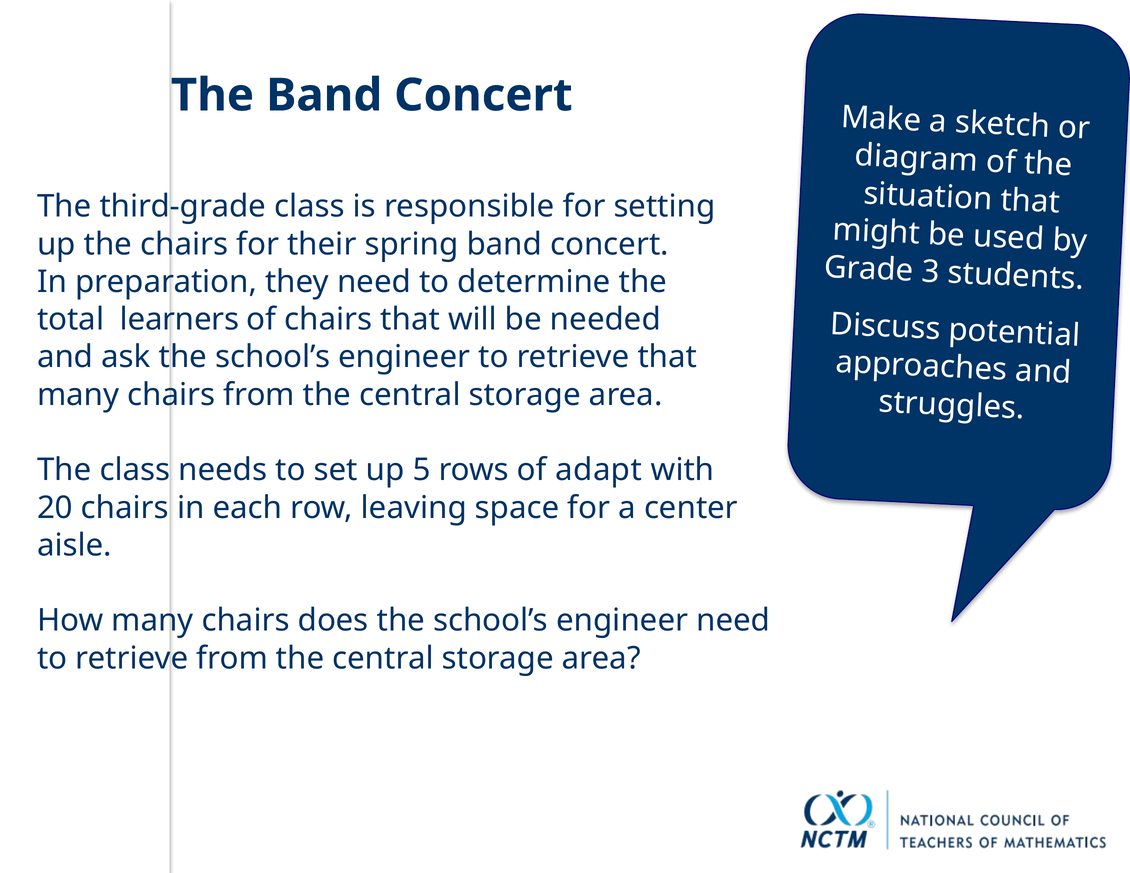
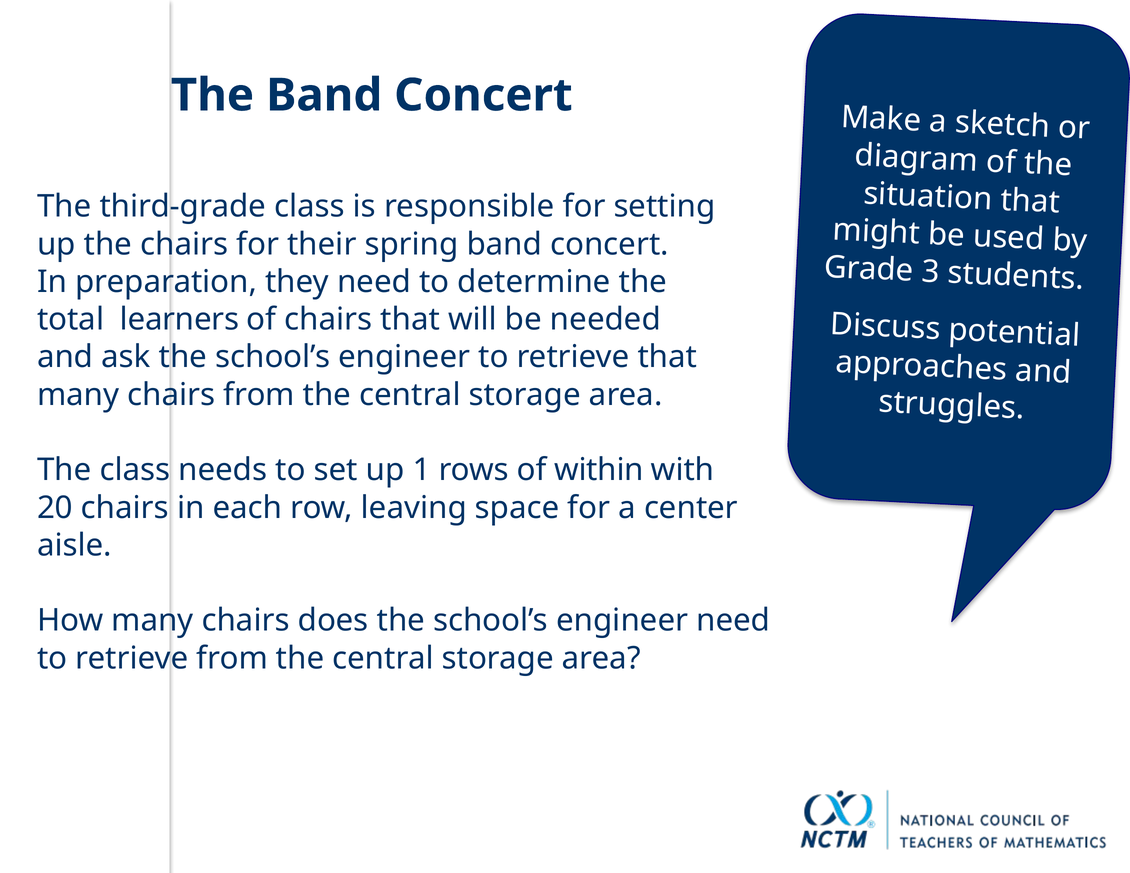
5: 5 -> 1
adapt: adapt -> within
